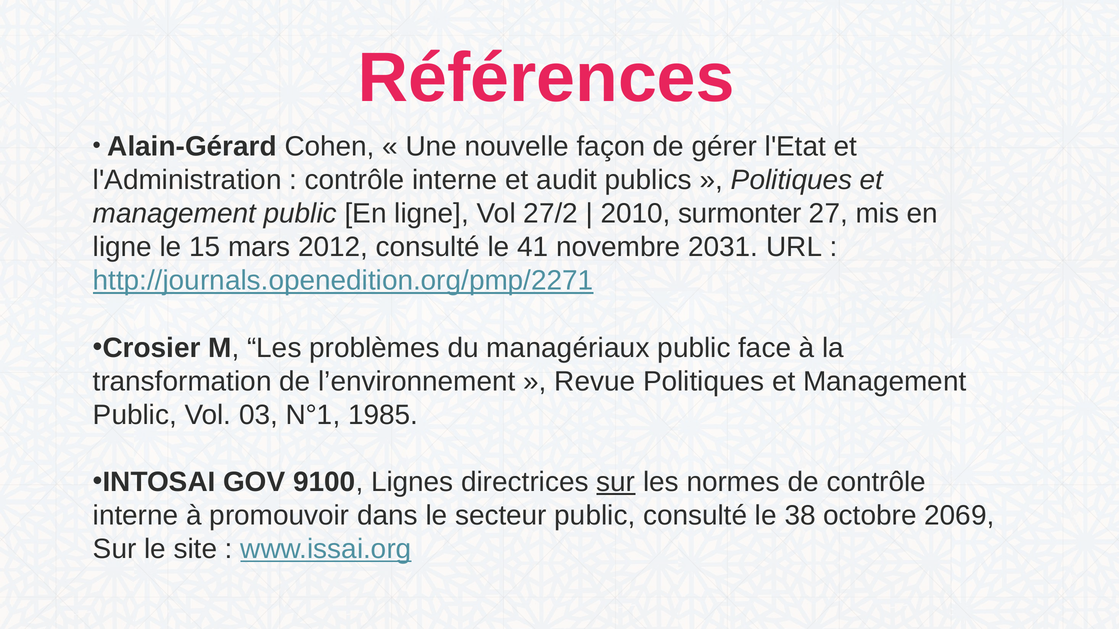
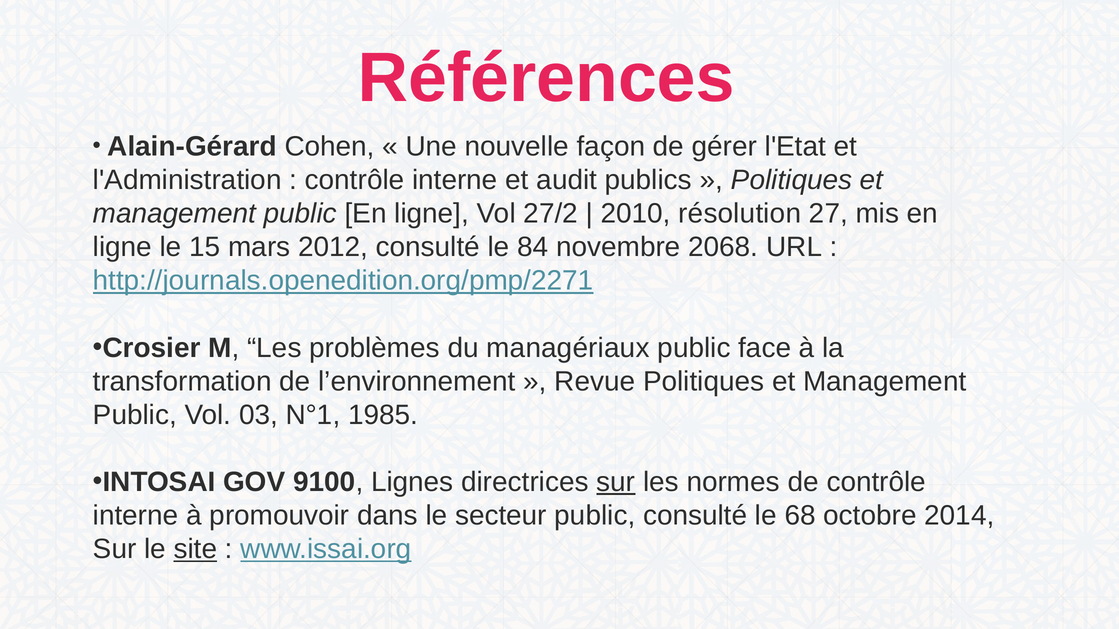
surmonter: surmonter -> résolution
41: 41 -> 84
2031: 2031 -> 2068
38: 38 -> 68
2069: 2069 -> 2014
site underline: none -> present
